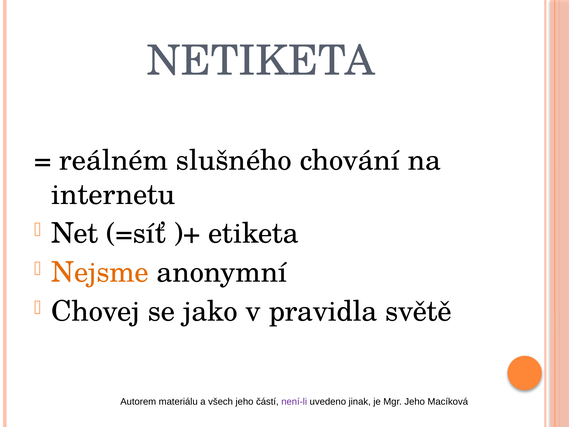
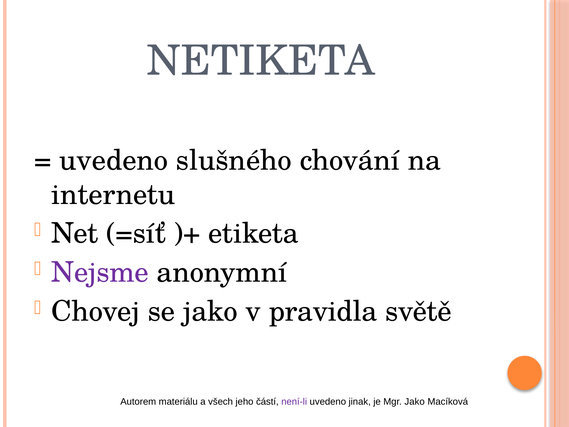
reálném at (114, 160): reálném -> uvedeno
Nejsme colour: orange -> purple
Mgr Jeho: Jeho -> Jako
